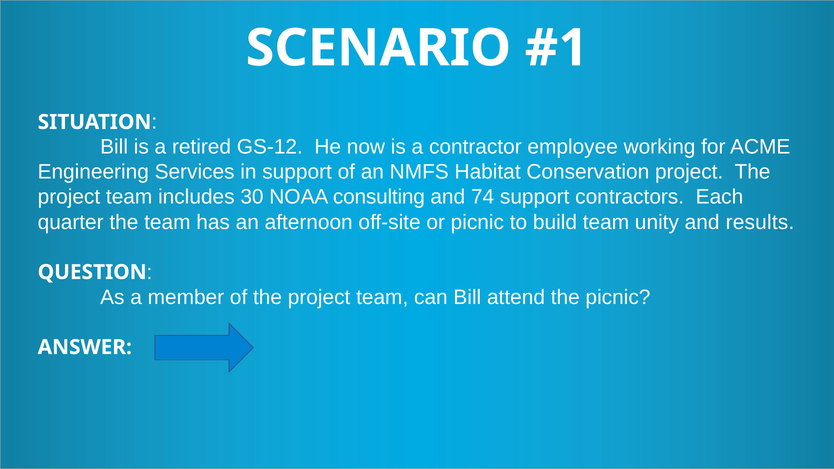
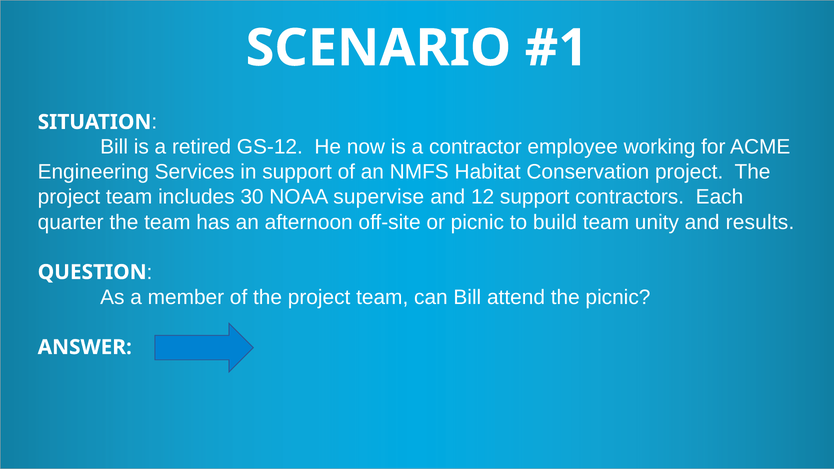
consulting: consulting -> supervise
74: 74 -> 12
